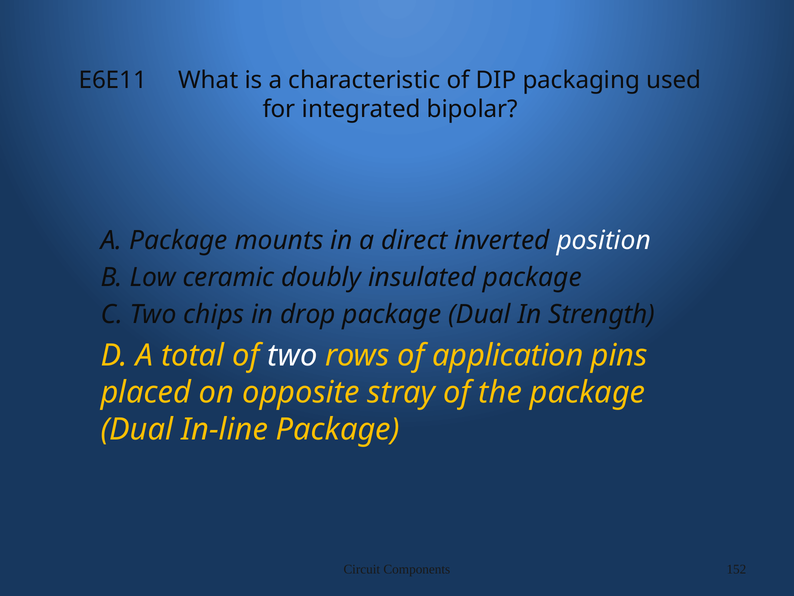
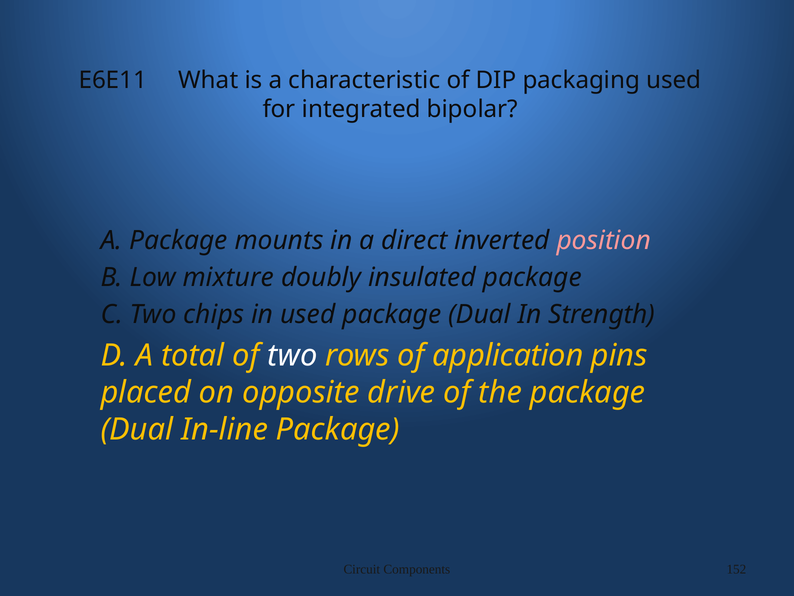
position colour: white -> pink
ceramic: ceramic -> mixture
in drop: drop -> used
stray: stray -> drive
